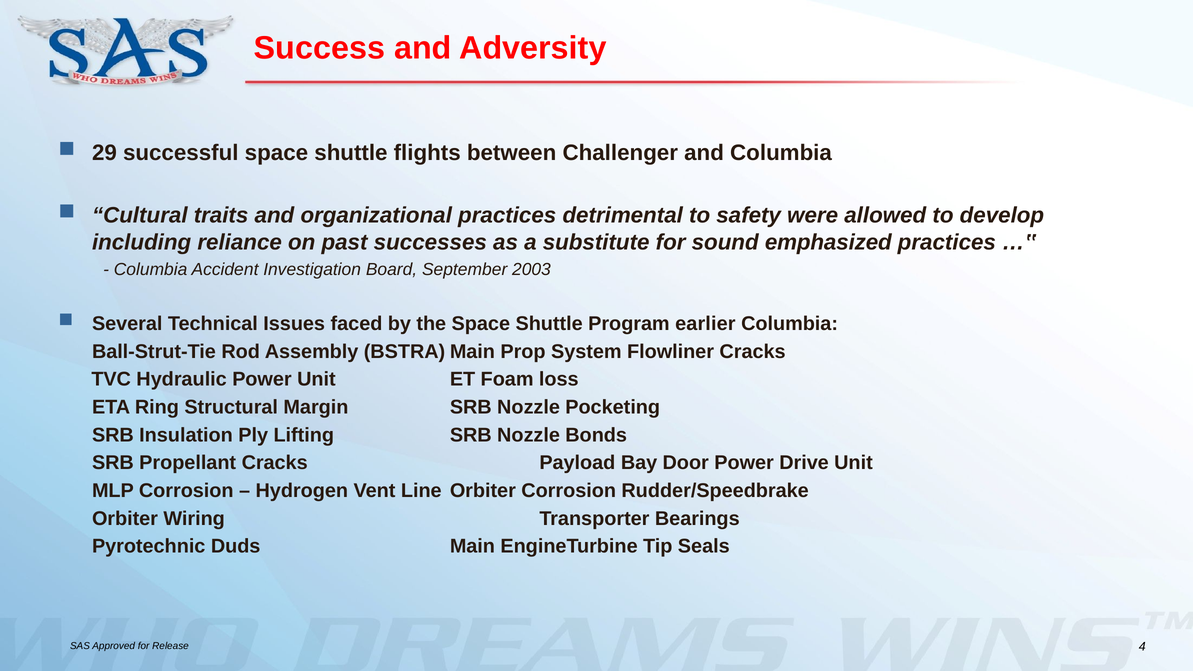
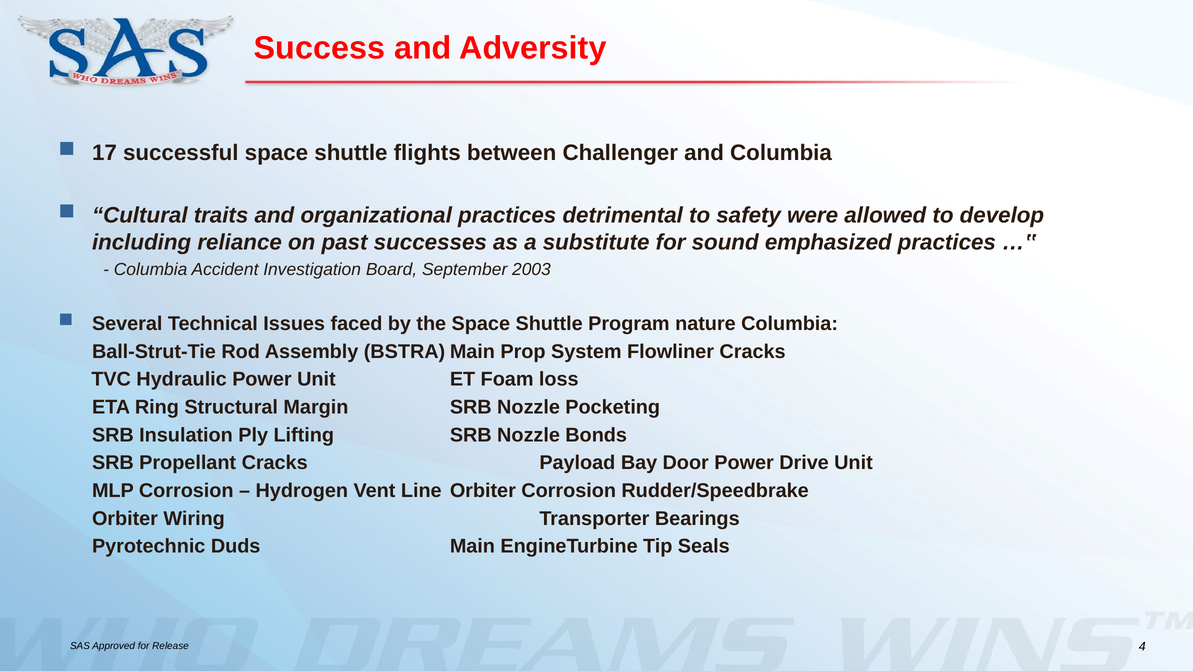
29: 29 -> 17
earlier: earlier -> nature
